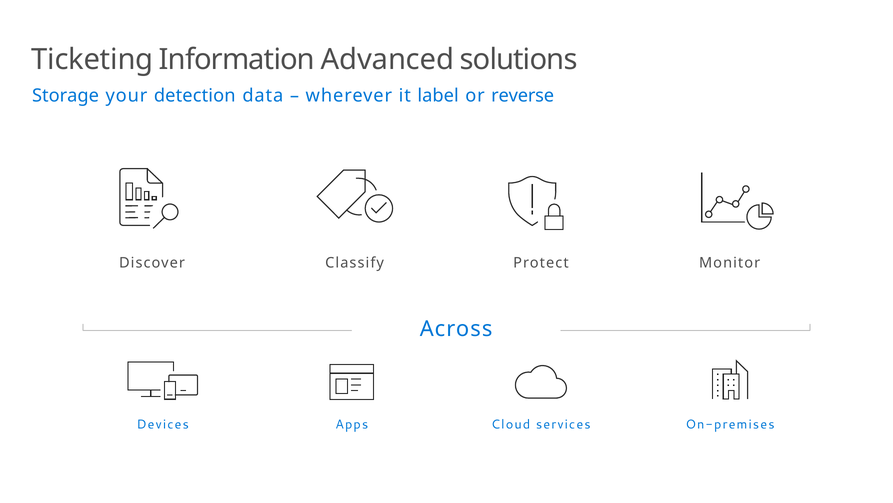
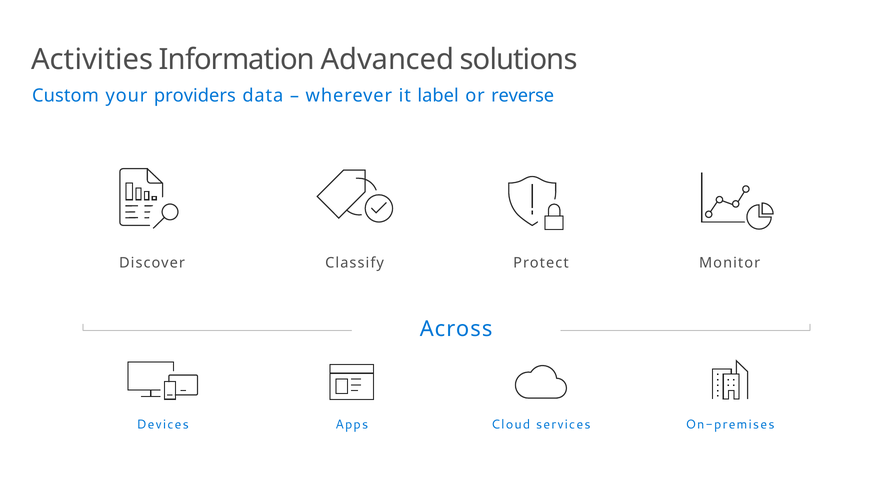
Ticketing: Ticketing -> Activities
Storage: Storage -> Custom
detection: detection -> providers
